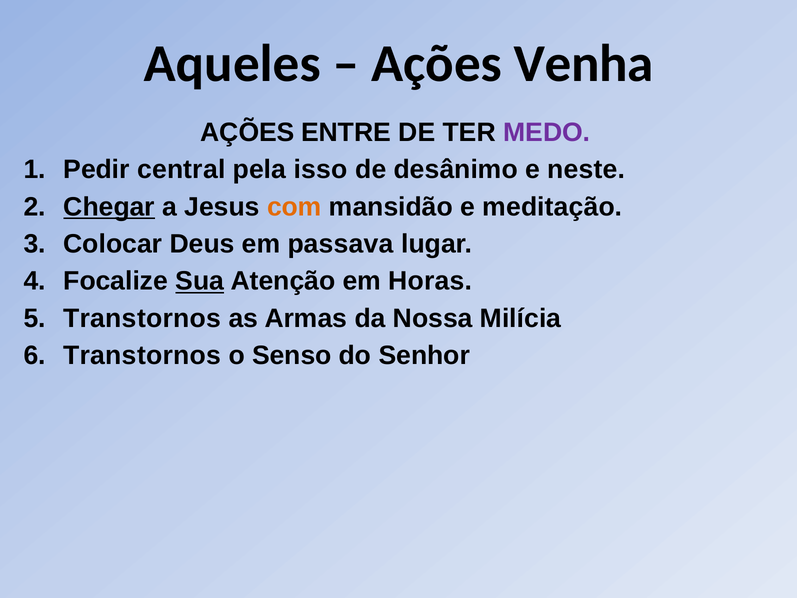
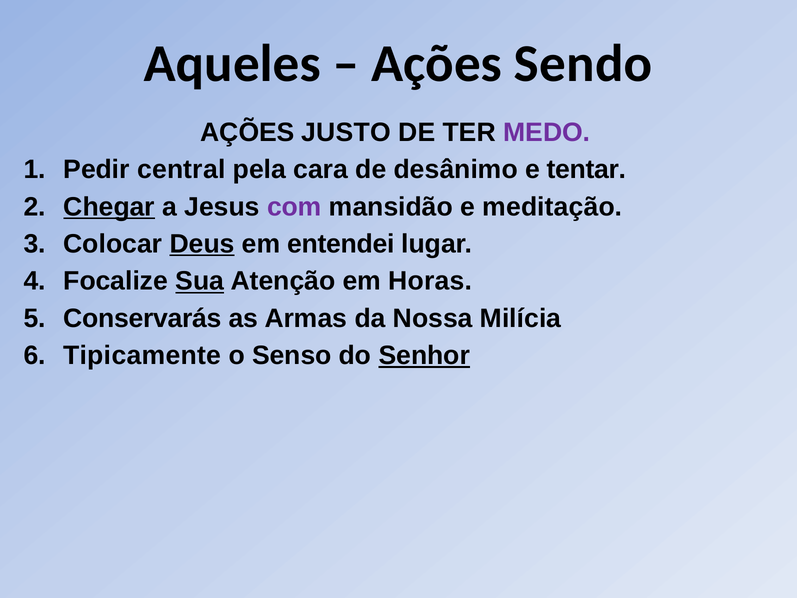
Venha: Venha -> Sendo
ENTRE: ENTRE -> JUSTO
isso: isso -> cara
neste: neste -> tentar
com colour: orange -> purple
Deus underline: none -> present
passava: passava -> entendei
5 Transtornos: Transtornos -> Conservarás
6 Transtornos: Transtornos -> Tipicamente
Senhor underline: none -> present
